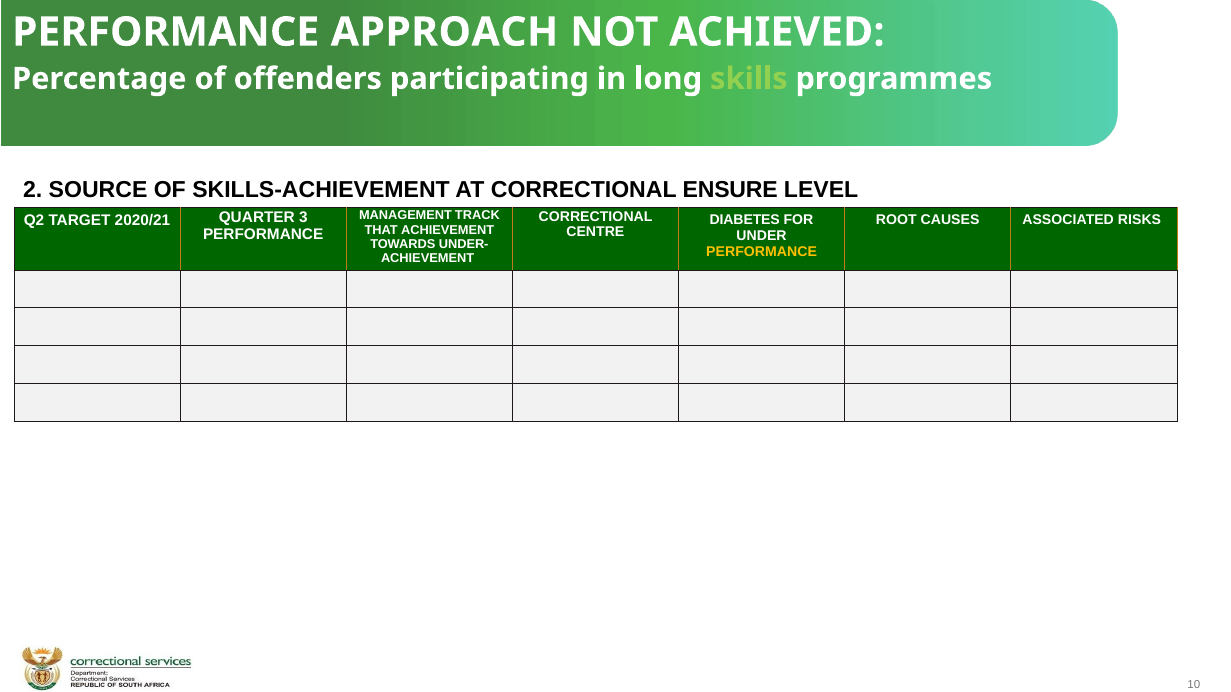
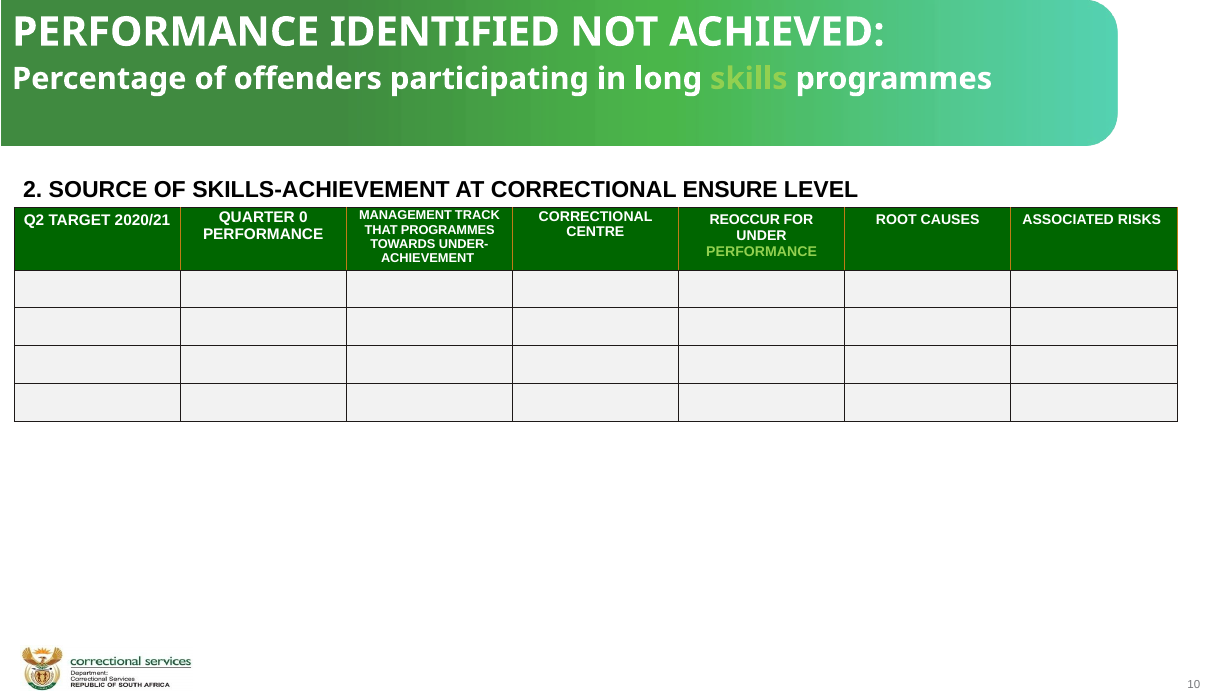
APPROACH: APPROACH -> IDENTIFIED
DIABETES: DIABETES -> REOCCUR
3: 3 -> 0
THAT ACHIEVEMENT: ACHIEVEMENT -> PROGRAMMES
PERFORMANCE at (762, 252) colour: yellow -> light green
